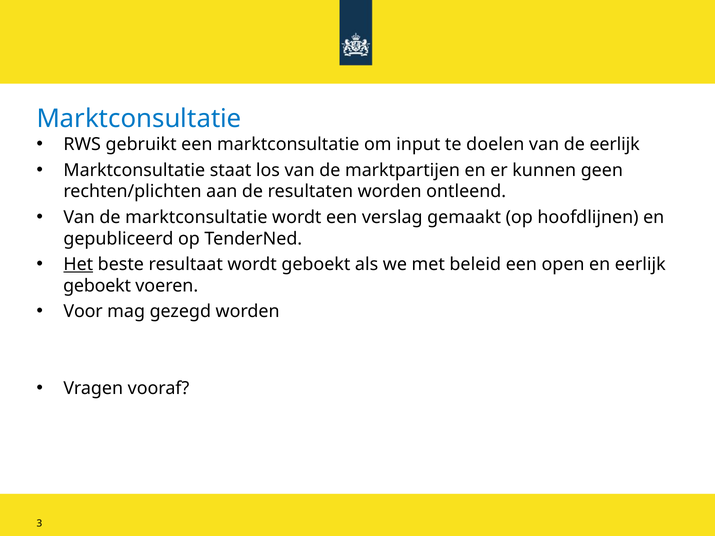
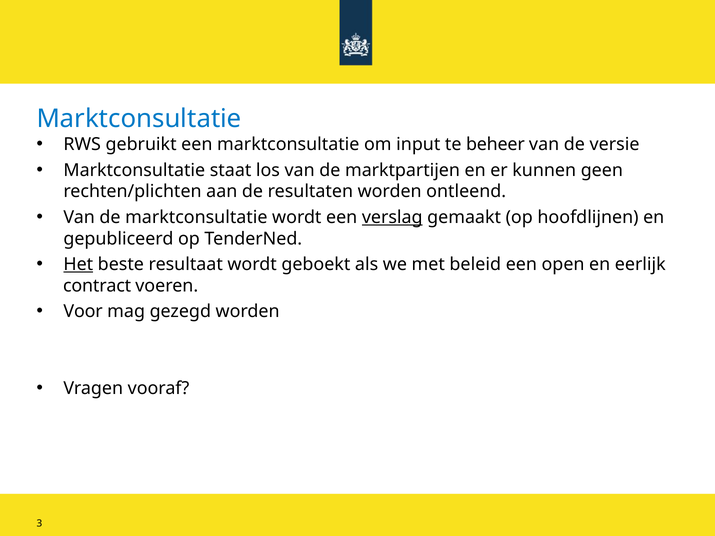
doelen: doelen -> beheer
de eerlijk: eerlijk -> versie
verslag underline: none -> present
geboekt at (97, 286): geboekt -> contract
